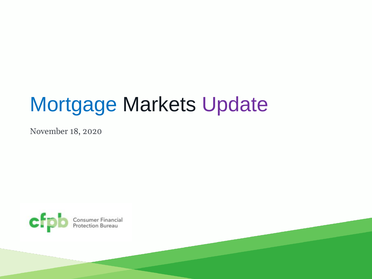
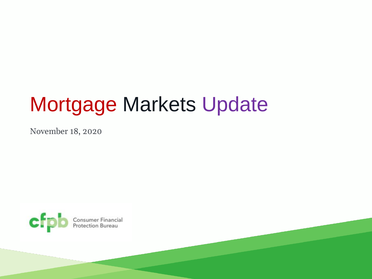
Mortgage colour: blue -> red
